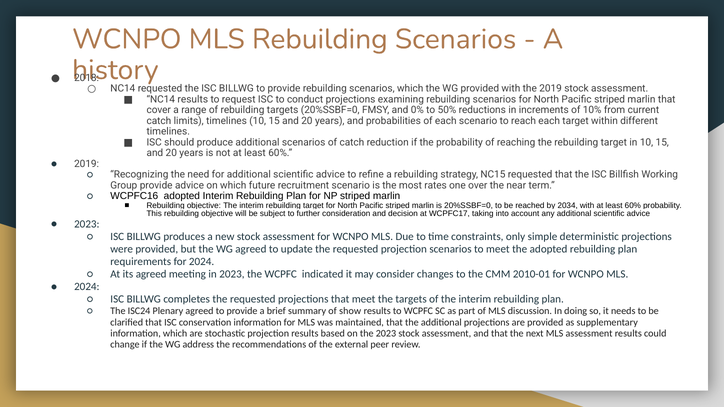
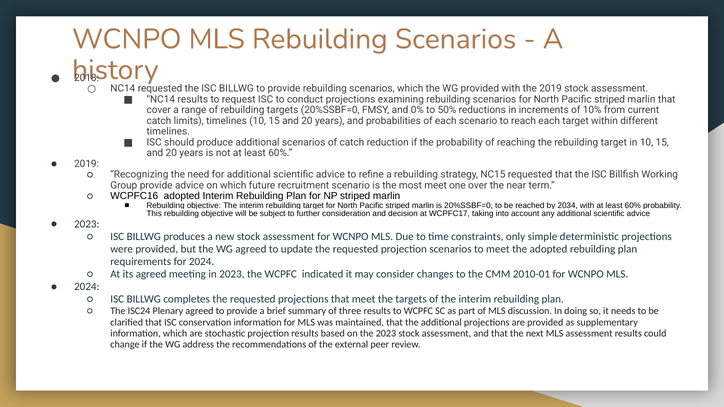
most rates: rates -> meet
show: show -> three
